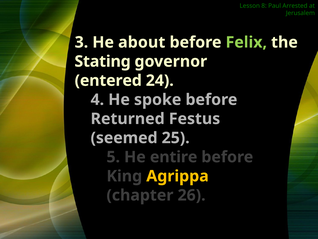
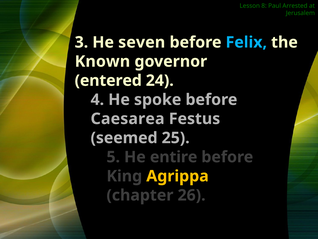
about: about -> seven
Felix colour: light green -> light blue
Stating: Stating -> Known
Returned: Returned -> Caesarea
